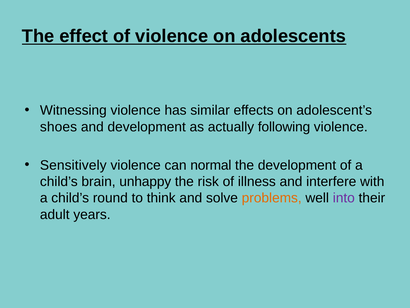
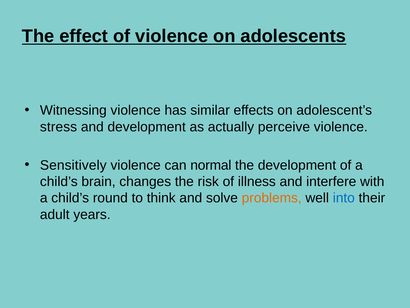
shoes: shoes -> stress
following: following -> perceive
unhappy: unhappy -> changes
into colour: purple -> blue
